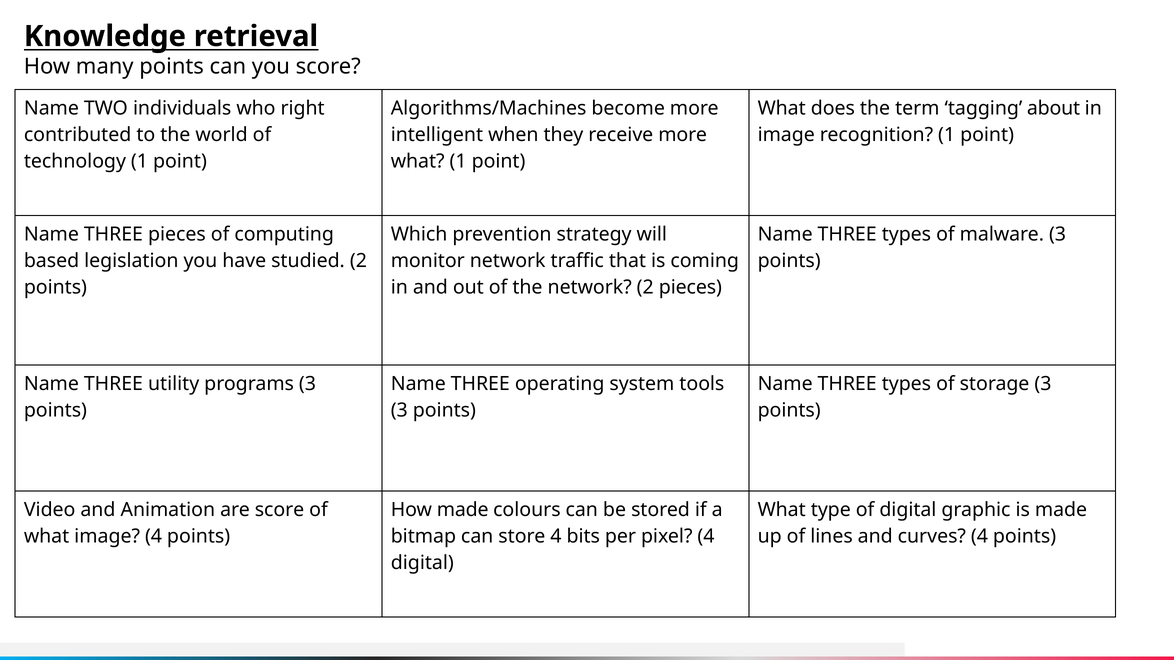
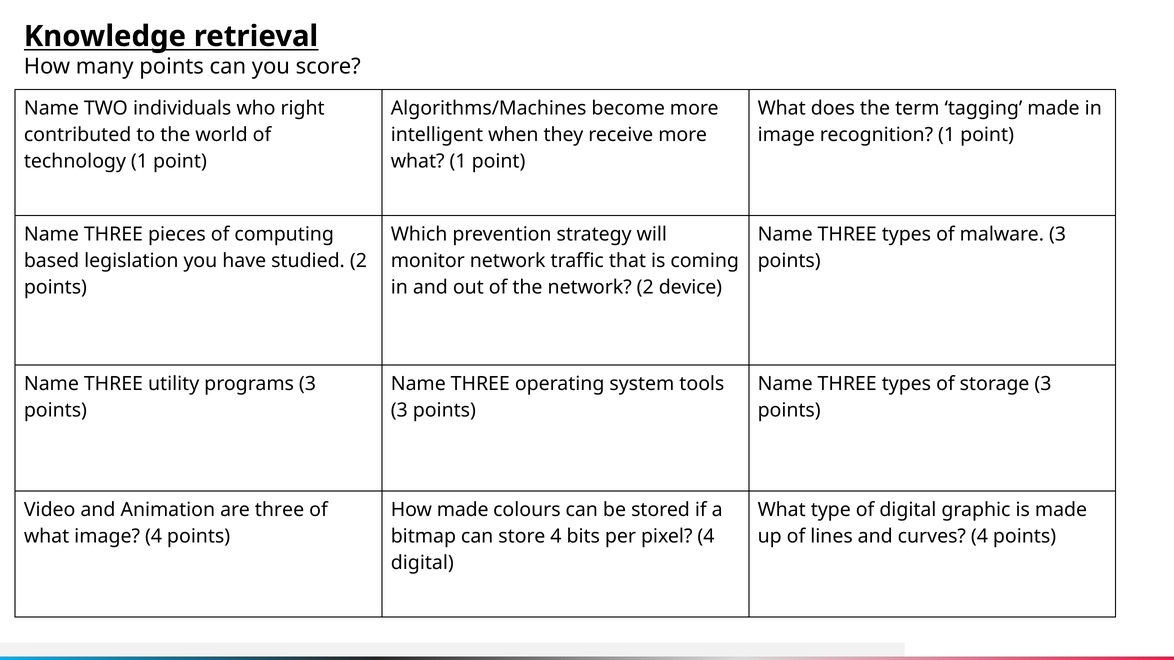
tagging about: about -> made
2 pieces: pieces -> device
are score: score -> three
